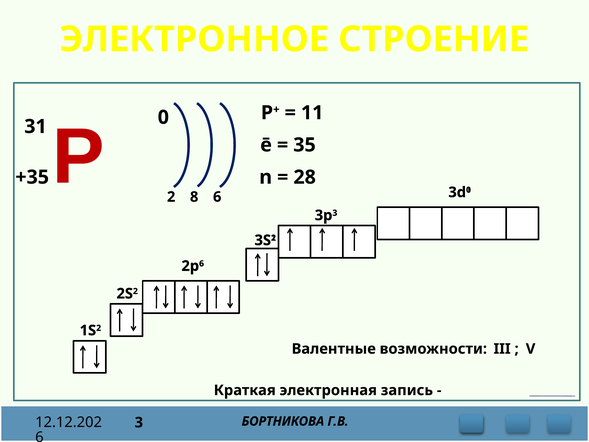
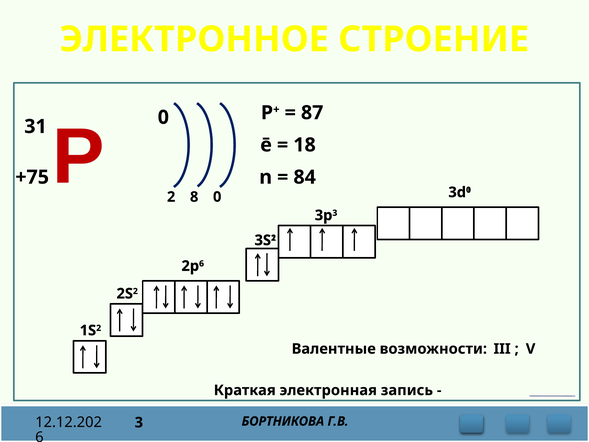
11: 11 -> 87
35: 35 -> 18
+35: +35 -> +75
28: 28 -> 84
8 6: 6 -> 0
